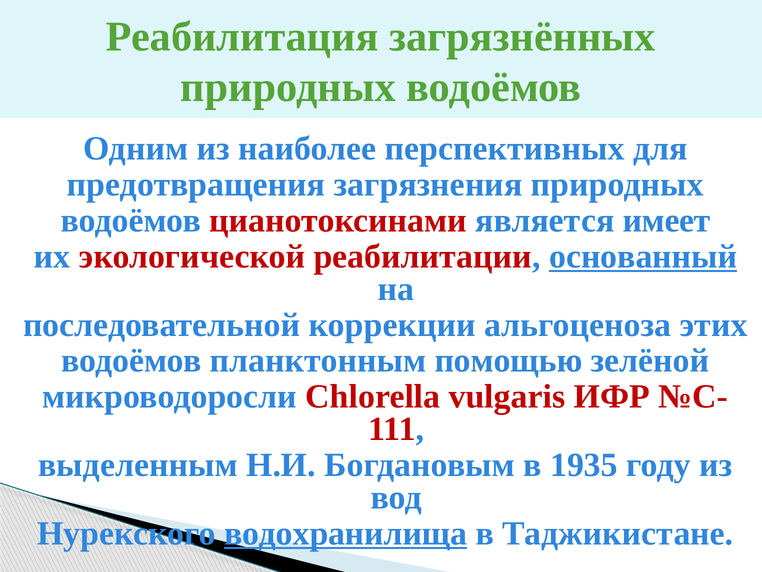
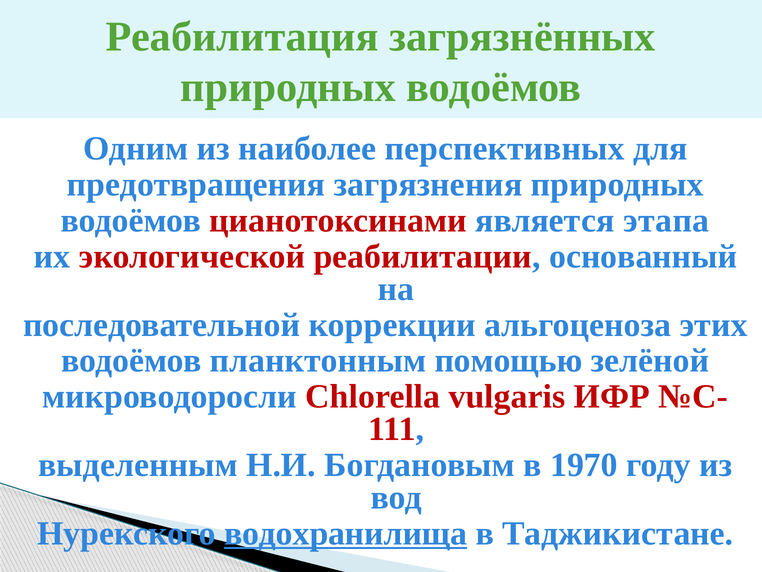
имеет: имеет -> этапа
основанный underline: present -> none
1935: 1935 -> 1970
